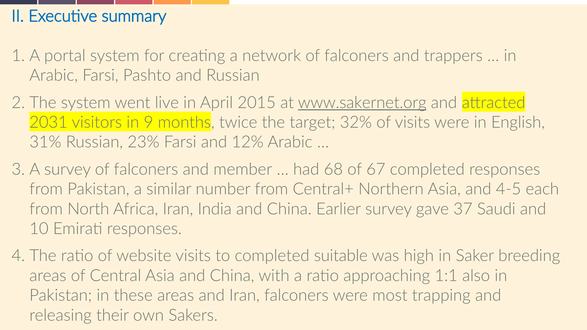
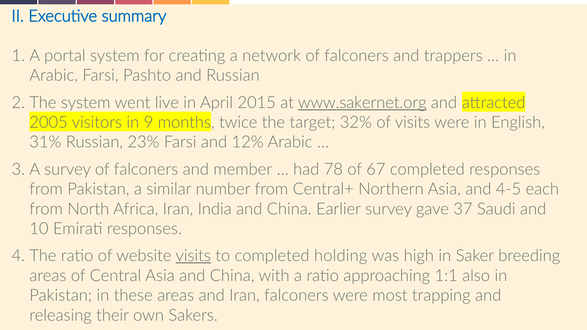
2031: 2031 -> 2005
68: 68 -> 78
visits at (193, 256) underline: none -> present
suitable: suitable -> holding
